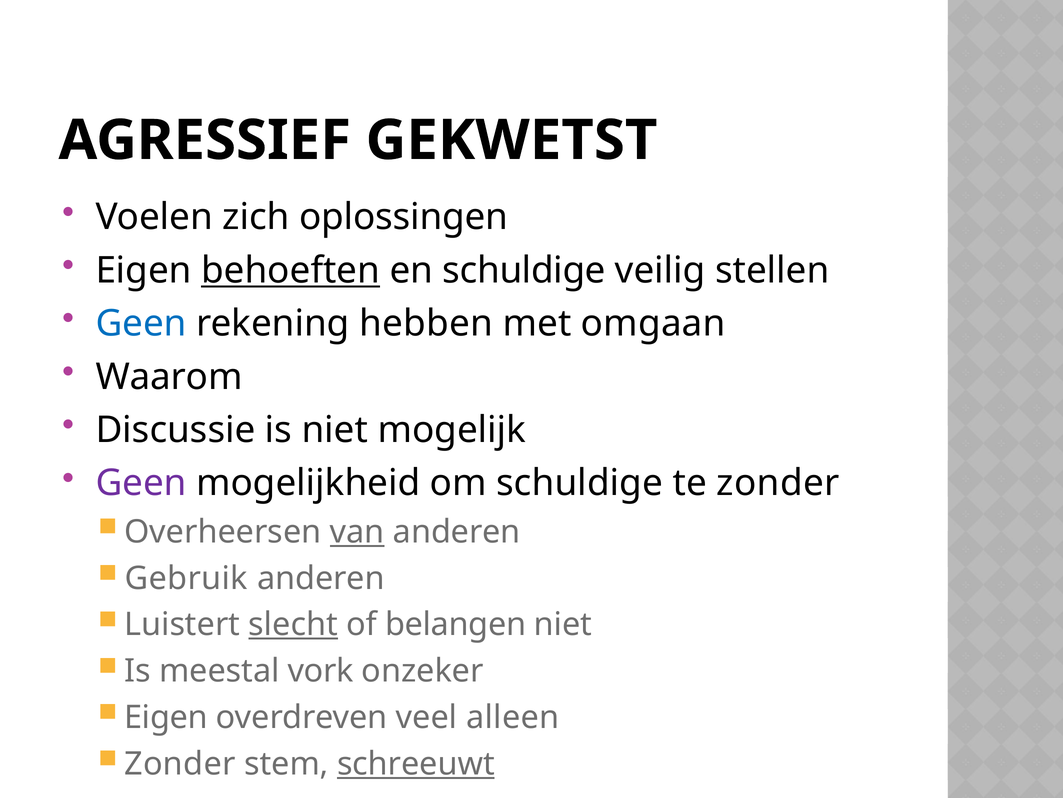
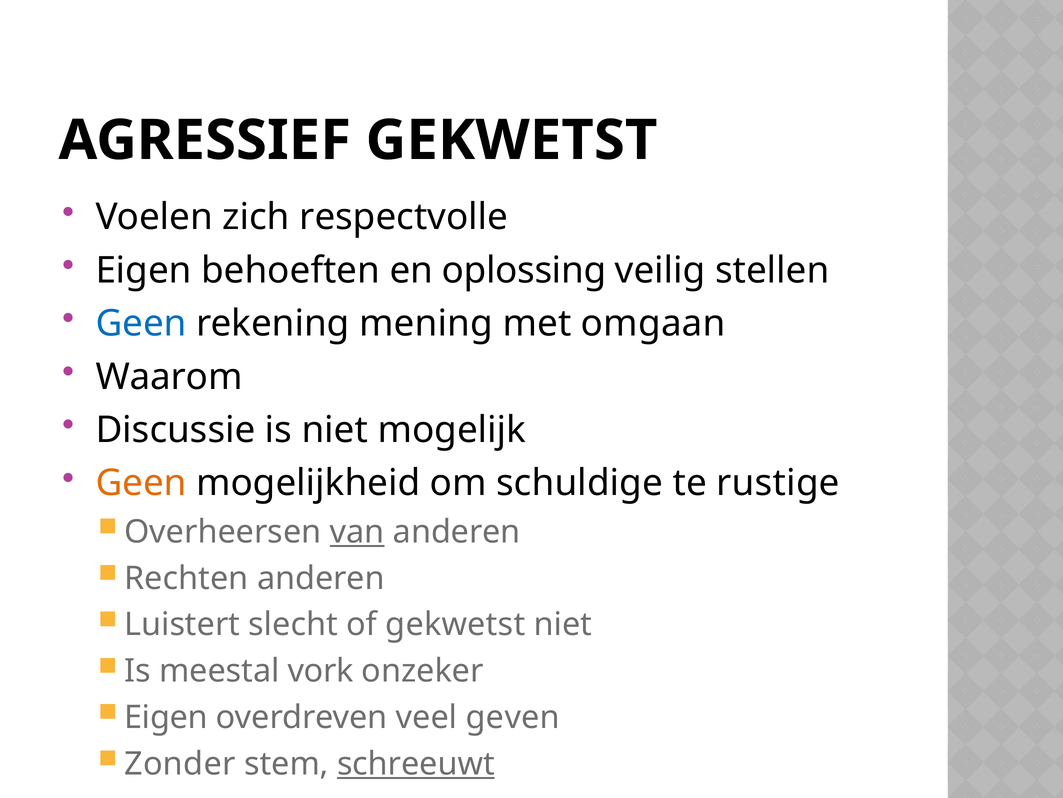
oplossingen: oplossingen -> respectvolle
behoeften underline: present -> none
en schuldige: schuldige -> oplossing
hebben: hebben -> mening
Geen at (141, 483) colour: purple -> orange
te zonder: zonder -> rustige
Gebruik: Gebruik -> Rechten
slecht underline: present -> none
of belangen: belangen -> gekwetst
alleen: alleen -> geven
